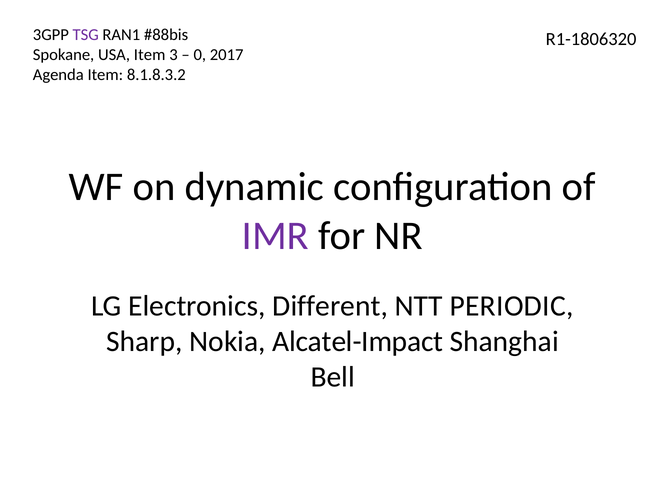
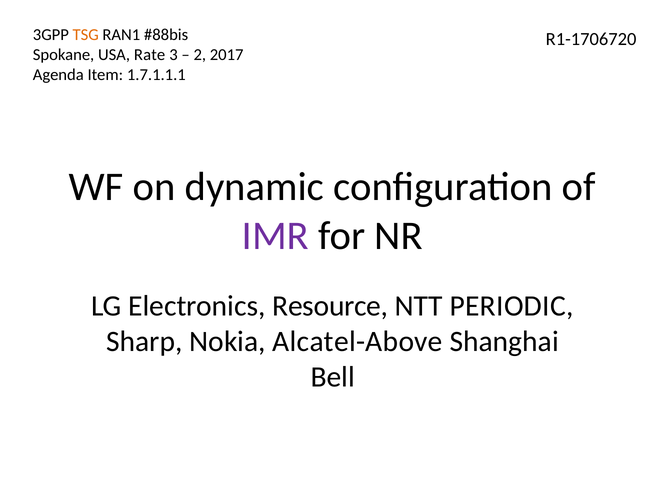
TSG colour: purple -> orange
R1-1806320: R1-1806320 -> R1-1706720
USA Item: Item -> Rate
0: 0 -> 2
8.1.8.3.2: 8.1.8.3.2 -> 1.7.1.1.1
Different: Different -> Resource
Alcatel-Impact: Alcatel-Impact -> Alcatel-Above
